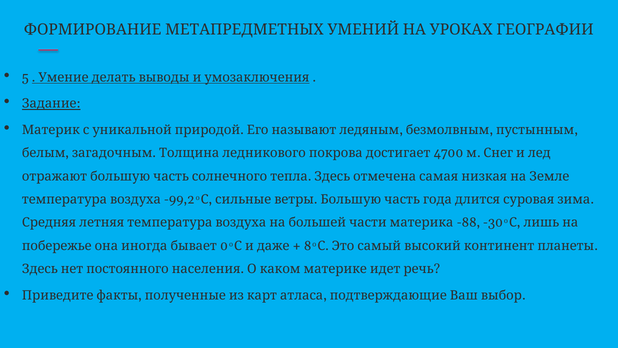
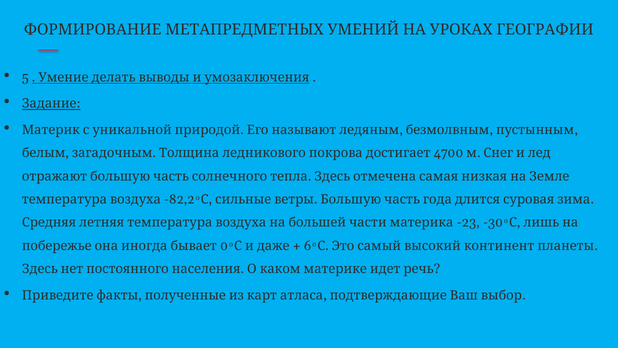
-99,2: -99,2 -> -82,2
-88: -88 -> -23
8: 8 -> 6
